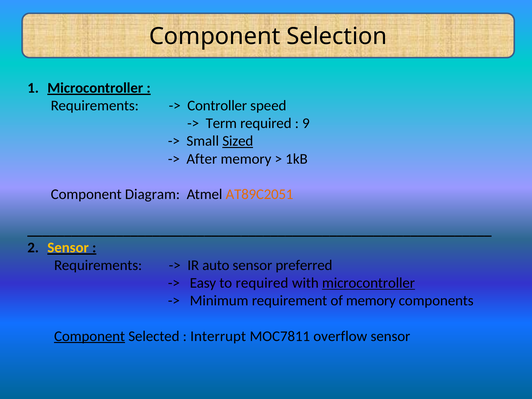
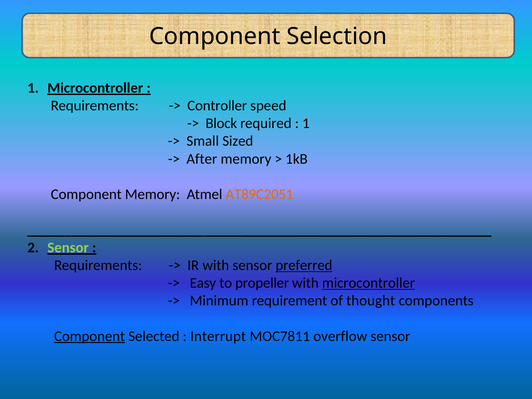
Term: Term -> Block
9 at (306, 123): 9 -> 1
Sized underline: present -> none
Component Diagram: Diagram -> Memory
Sensor at (68, 248) colour: yellow -> light green
IR auto: auto -> with
preferred underline: none -> present
to required: required -> propeller
of memory: memory -> thought
